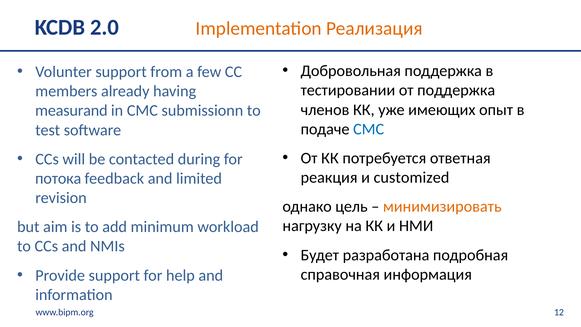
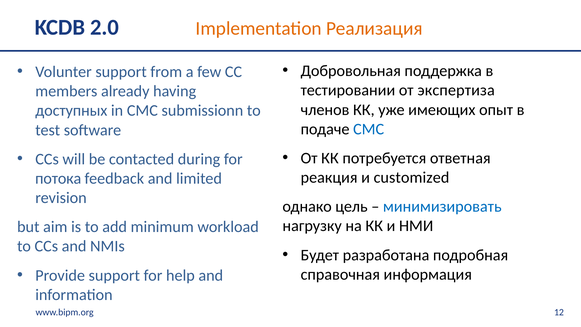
от поддержка: поддержка -> экспертиза
measurand: measurand -> доступных
минимизировать colour: orange -> blue
